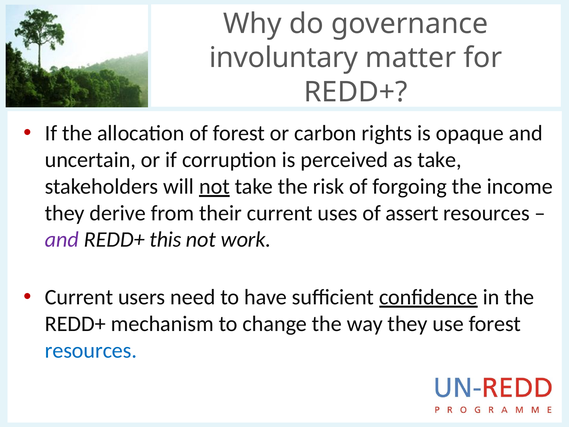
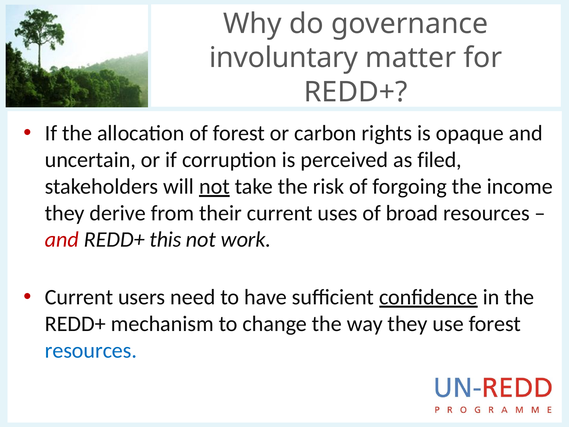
as take: take -> filed
assert: assert -> broad
and at (62, 240) colour: purple -> red
